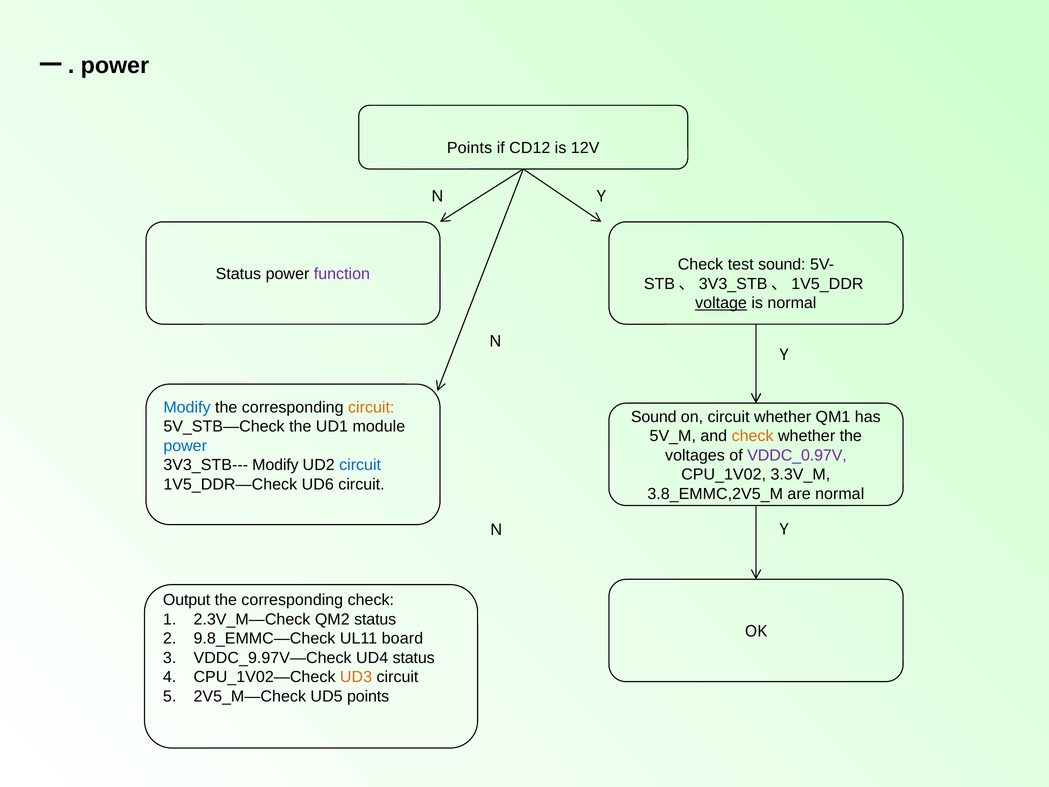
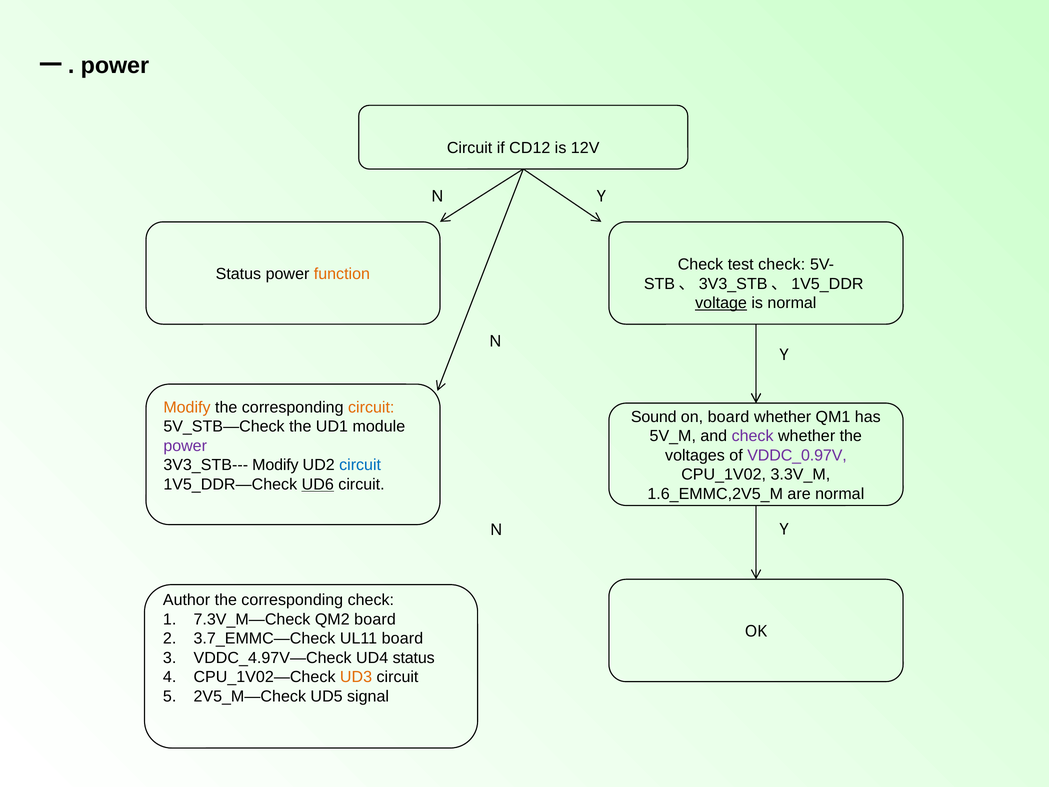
Points at (470, 148): Points -> Circuit
test sound: sound -> check
function colour: purple -> orange
Modify at (187, 407) colour: blue -> orange
on circuit: circuit -> board
check at (753, 436) colour: orange -> purple
power at (185, 446) colour: blue -> purple
UD6 underline: none -> present
3.8_EMMC,2V5_M: 3.8_EMMC,2V5_M -> 1.6_EMMC,2V5_M
Output: Output -> Author
2.3V_M—Check: 2.3V_M—Check -> 7.3V_M—Check
QM2 status: status -> board
9.8_EMMC—Check: 9.8_EMMC—Check -> 3.7_EMMC—Check
VDDC_9.97V—Check: VDDC_9.97V—Check -> VDDC_4.97V—Check
UD5 points: points -> signal
